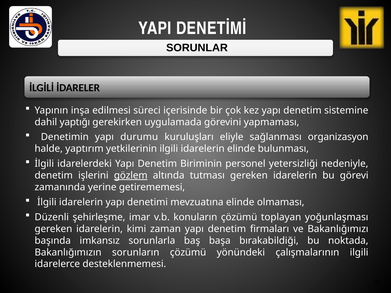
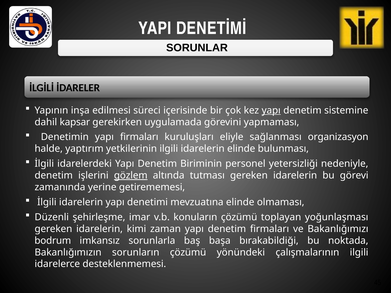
yapı at (271, 110) underline: none -> present
yaptığı: yaptığı -> kapsar
yapı durumu: durumu -> firmaları
başında: başında -> bodrum
